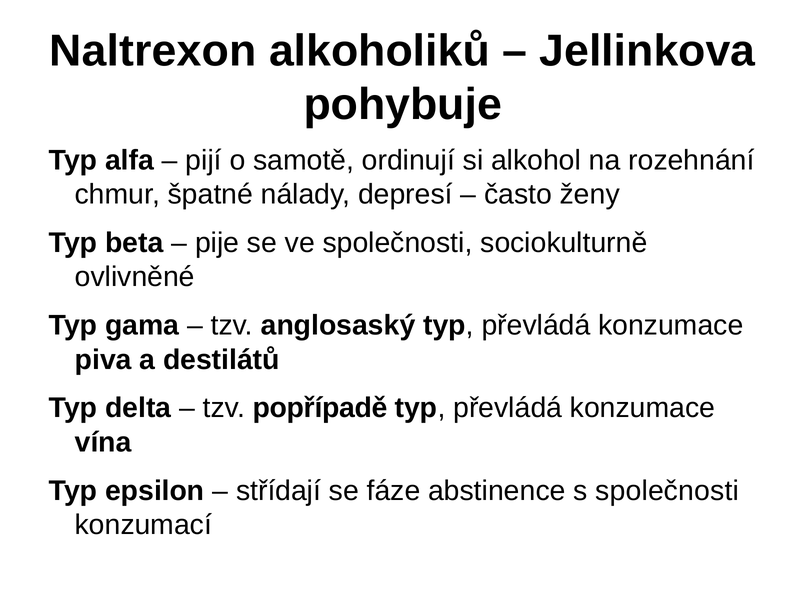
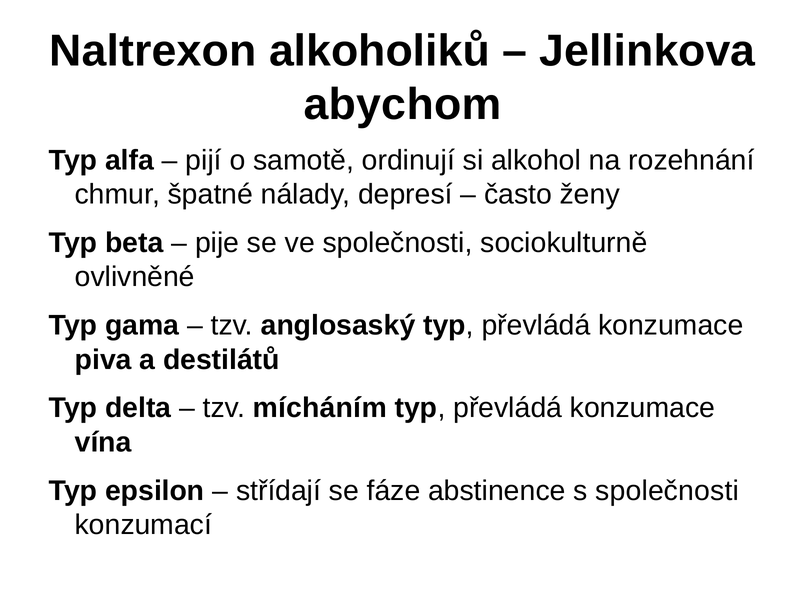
pohybuje: pohybuje -> abychom
popřípadě: popřípadě -> mícháním
